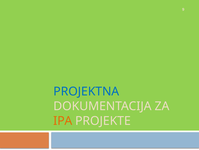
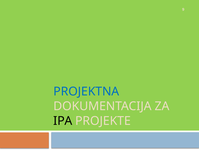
IPA colour: orange -> black
